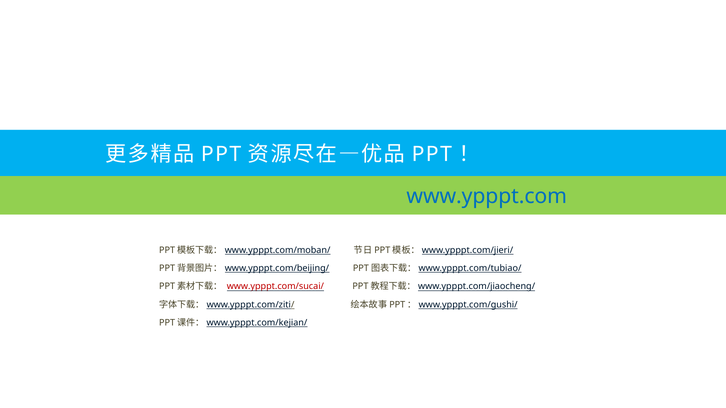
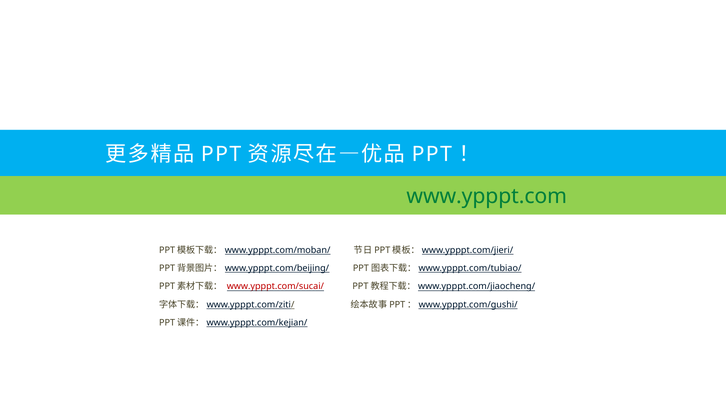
www.ypppt.com colour: blue -> green
